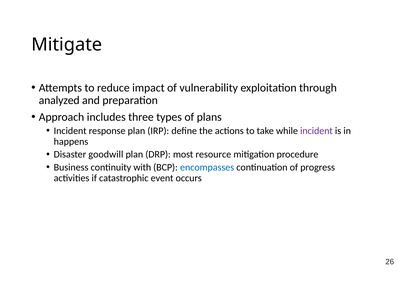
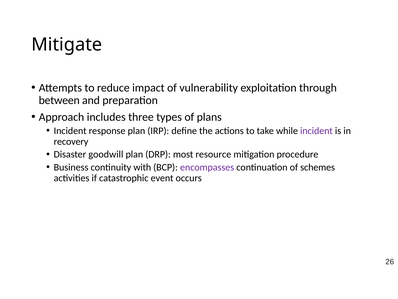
analyzed: analyzed -> between
happens: happens -> recovery
encompasses colour: blue -> purple
progress: progress -> schemes
